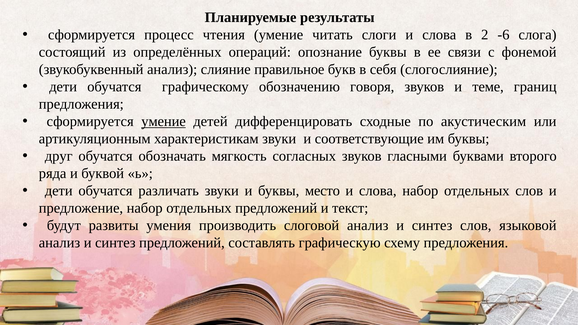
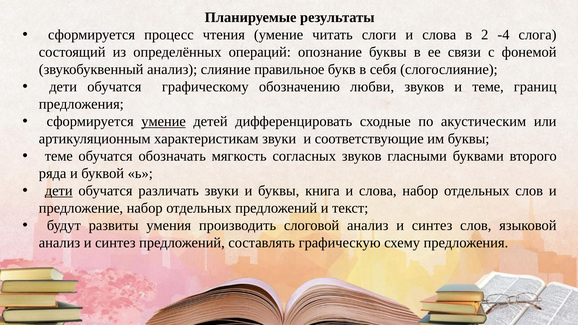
-6: -6 -> -4
говоря: говоря -> любви
друг at (59, 156): друг -> теме
дети at (59, 191) underline: none -> present
место: место -> книга
